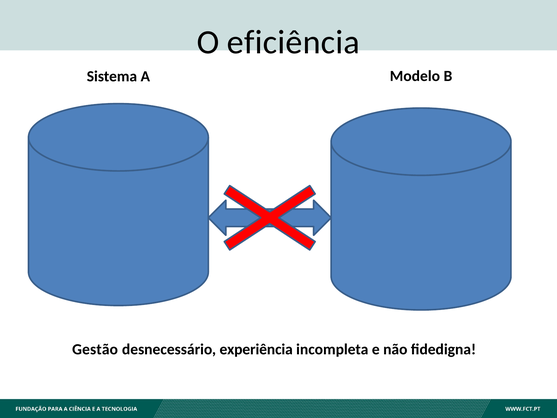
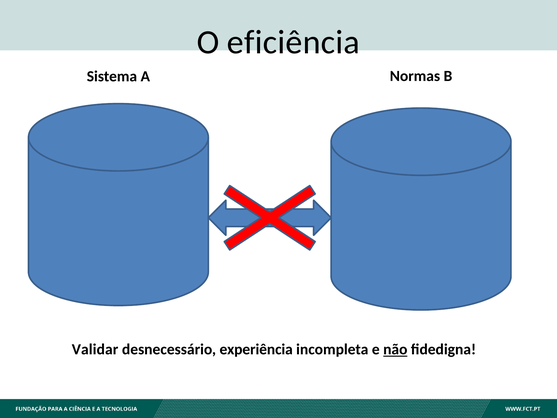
Modelo: Modelo -> Normas
Gestão: Gestão -> Validar
não underline: none -> present
